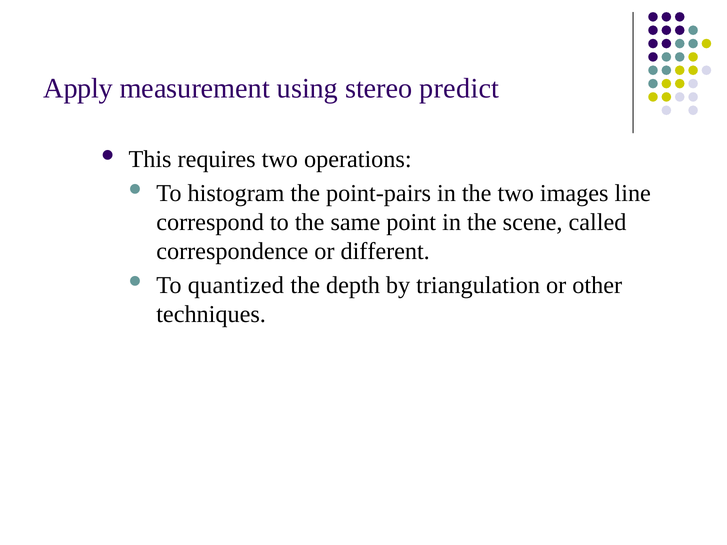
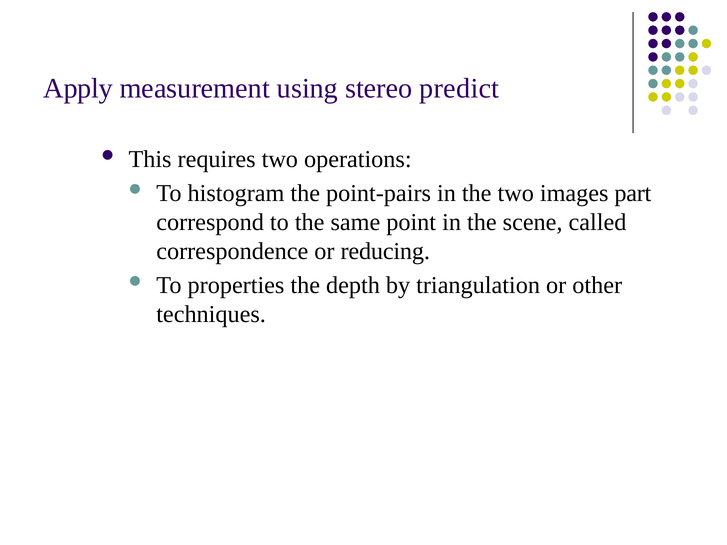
line: line -> part
different: different -> reducing
quantized: quantized -> properties
